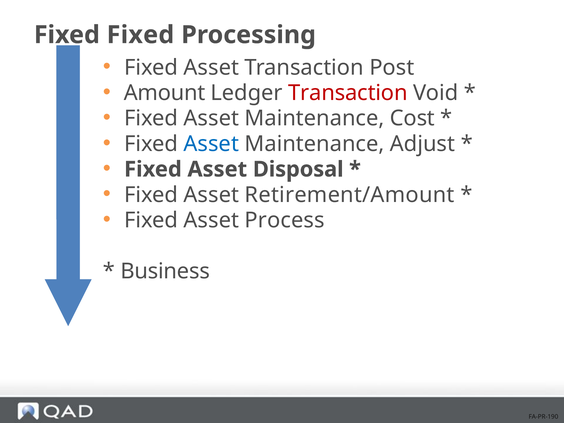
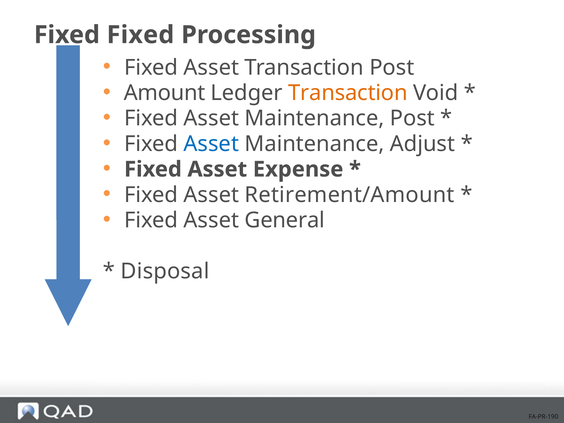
Transaction at (348, 93) colour: red -> orange
Maintenance Cost: Cost -> Post
Disposal: Disposal -> Expense
Process: Process -> General
Business: Business -> Disposal
